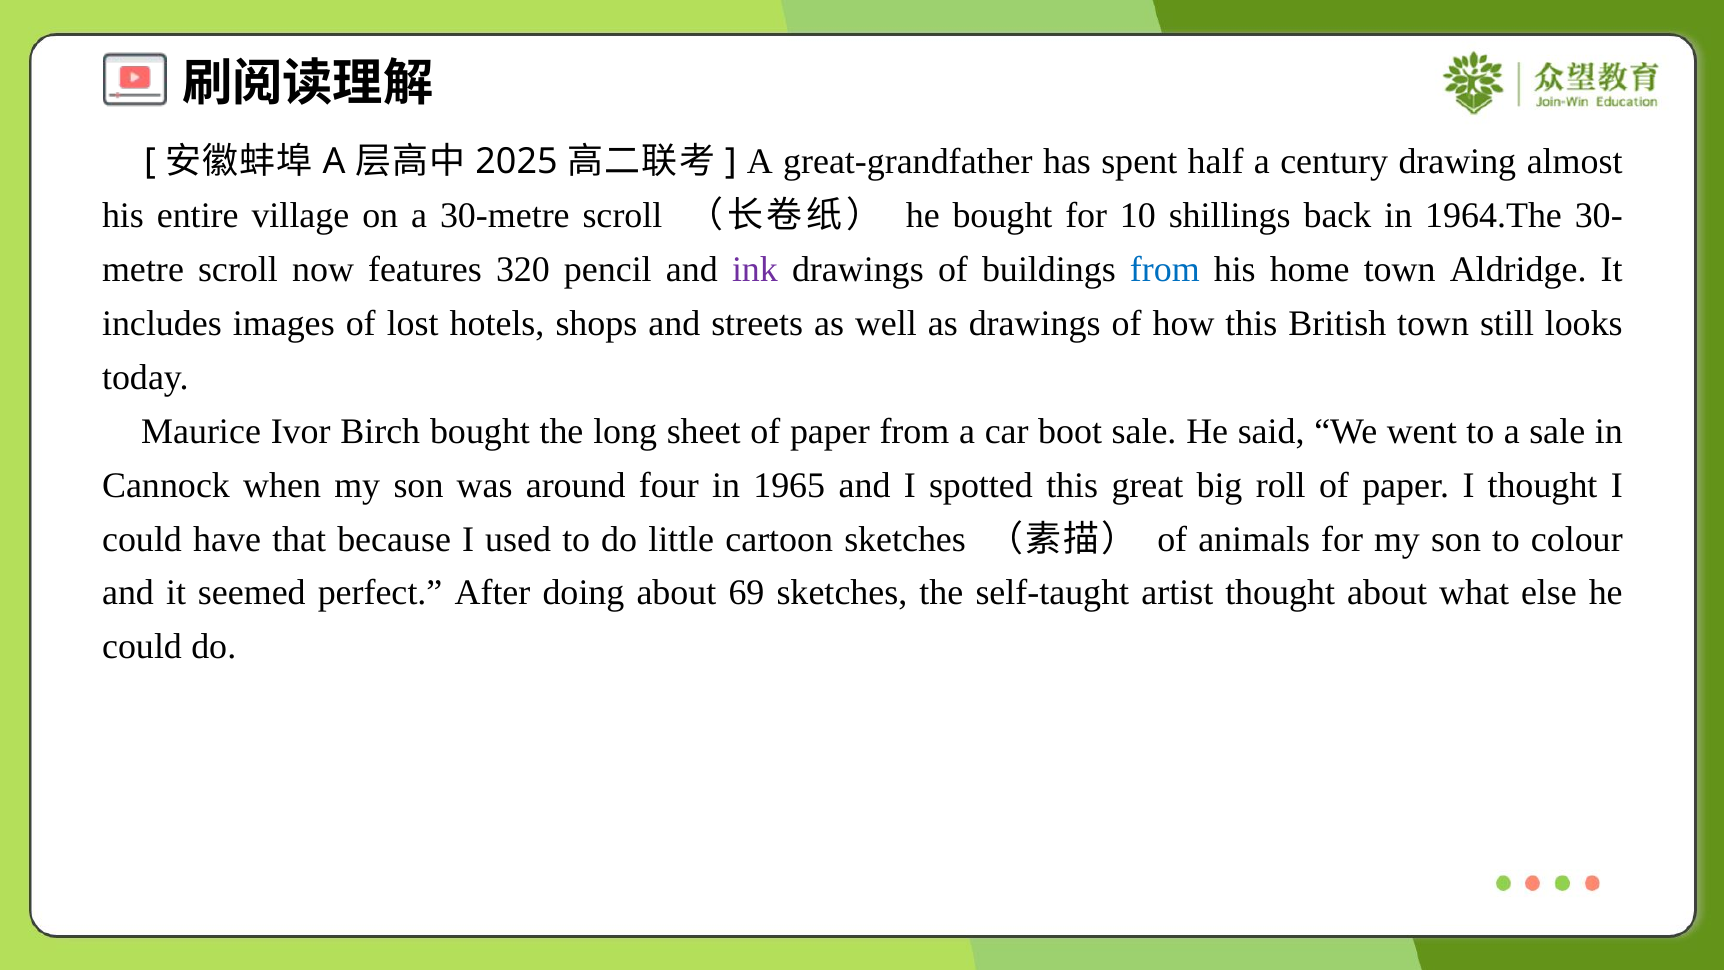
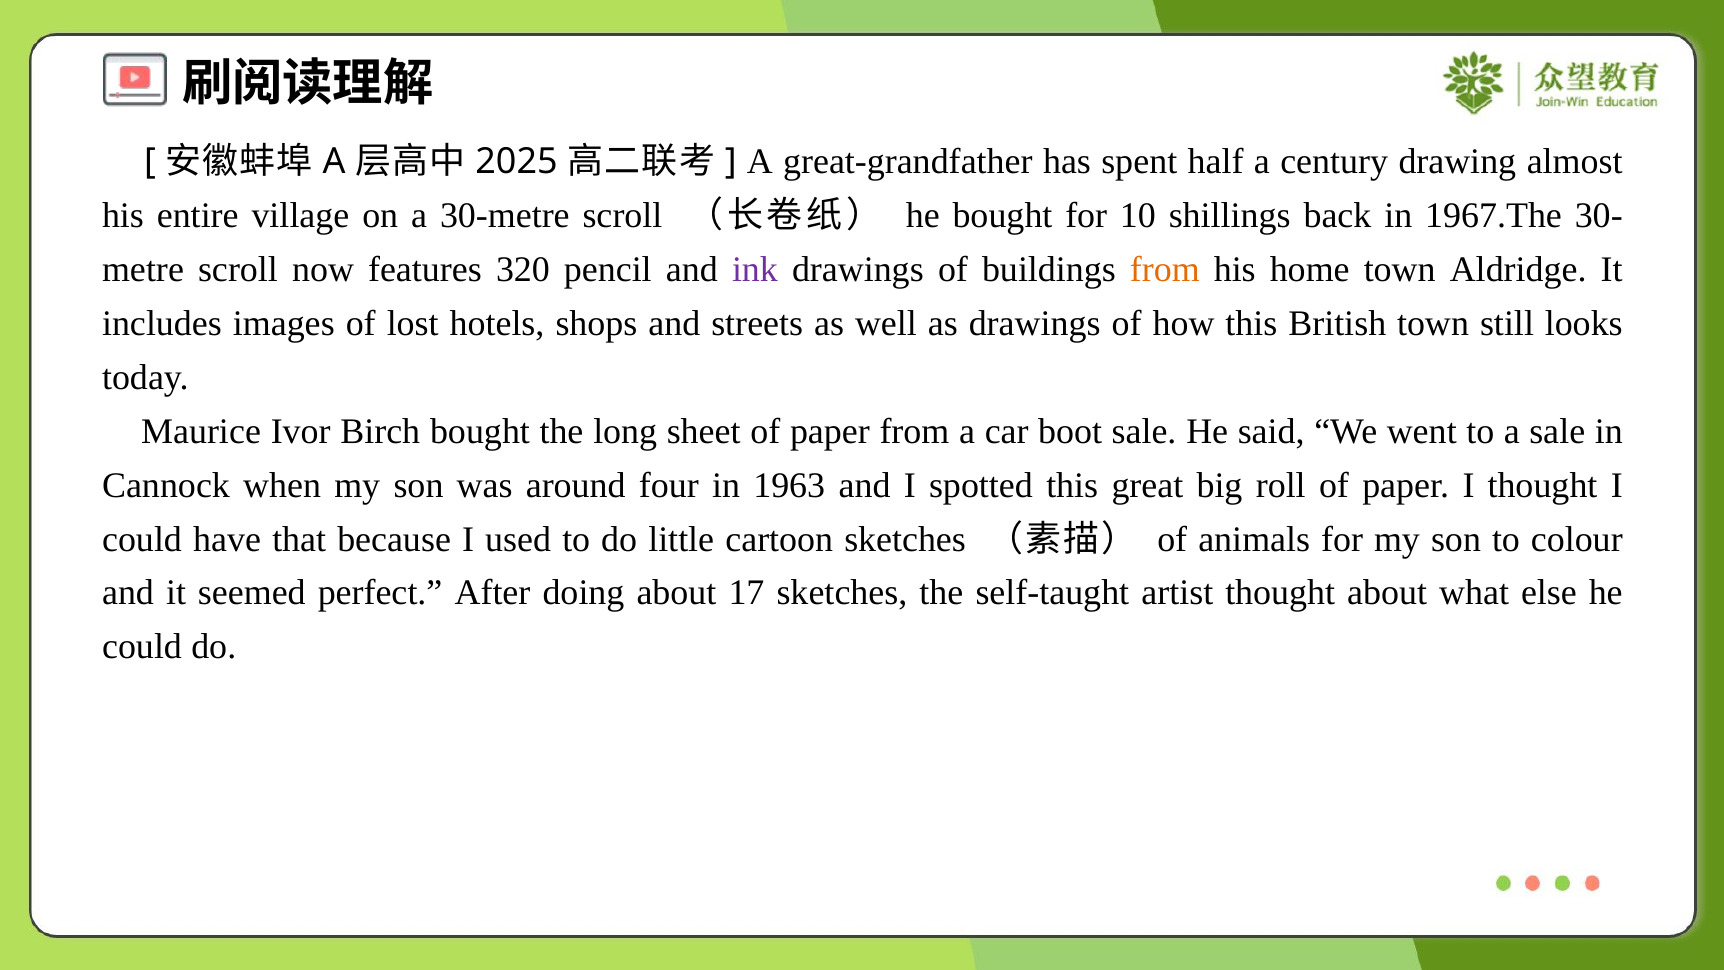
1964.The: 1964.The -> 1967.The
from at (1165, 270) colour: blue -> orange
1965: 1965 -> 1963
69: 69 -> 17
